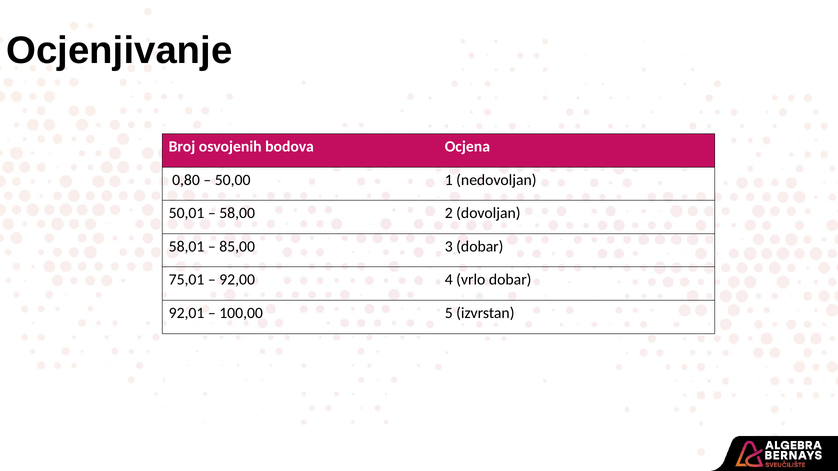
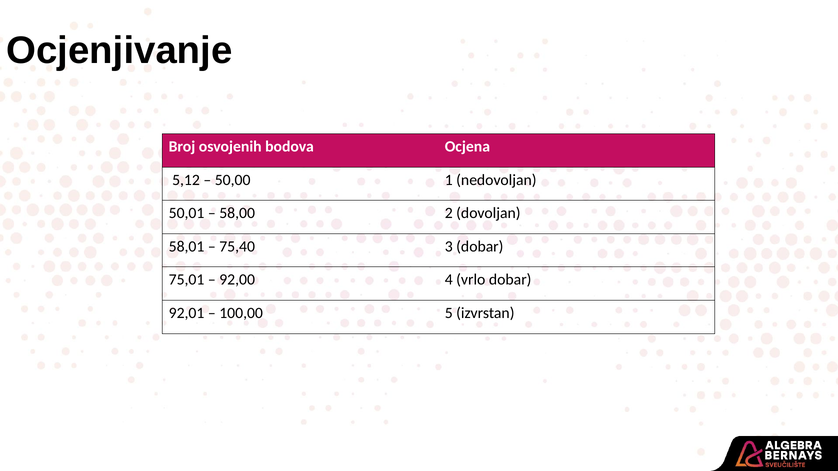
0,80: 0,80 -> 5,12
85,00: 85,00 -> 75,40
